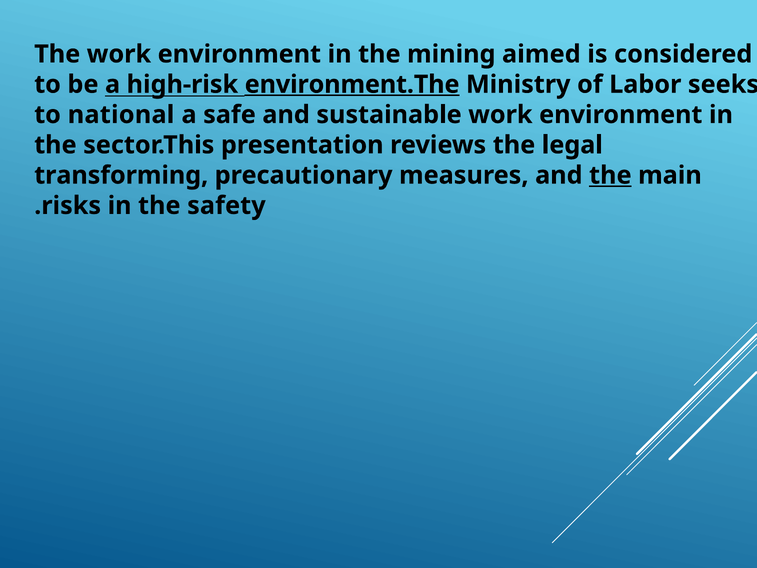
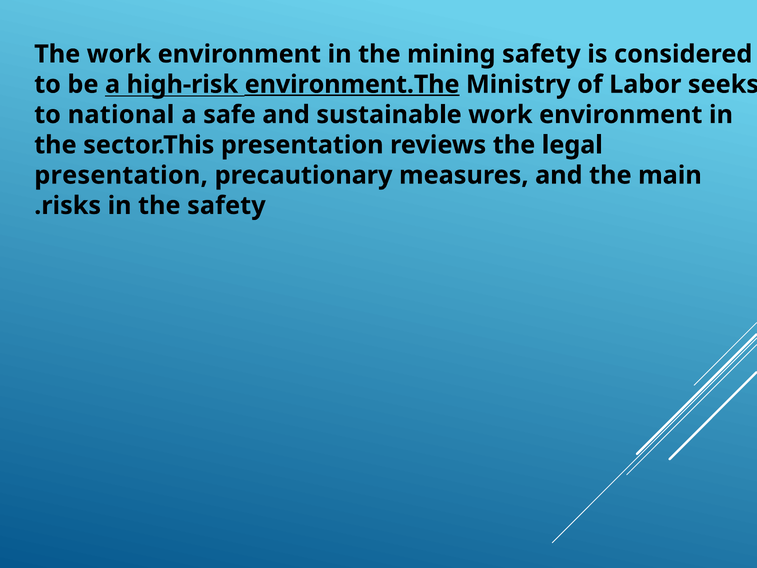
mining aimed: aimed -> safety
transforming at (121, 175): transforming -> presentation
the at (610, 175) underline: present -> none
